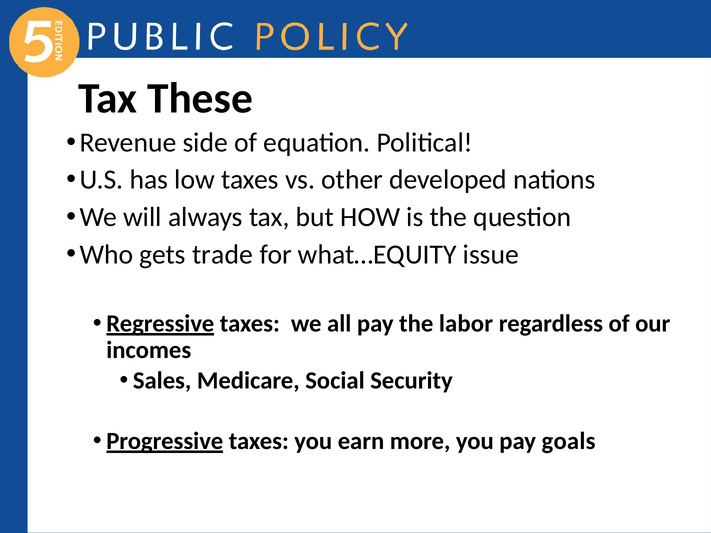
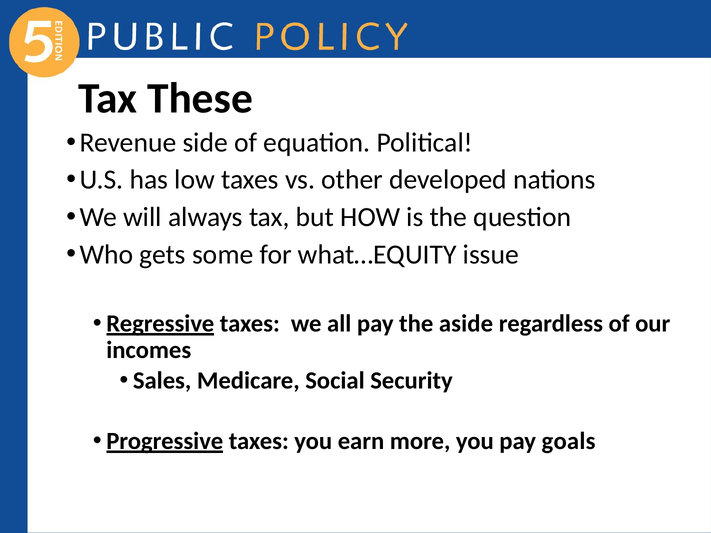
trade: trade -> some
labor: labor -> aside
